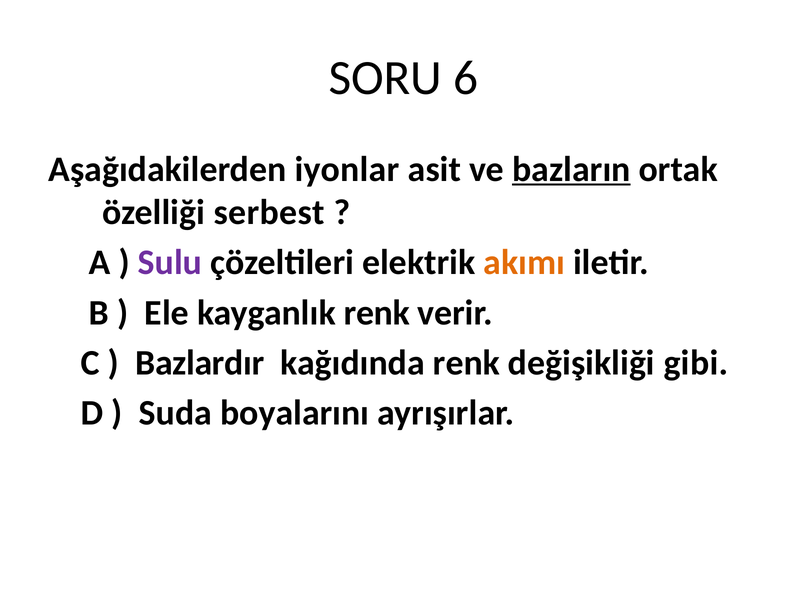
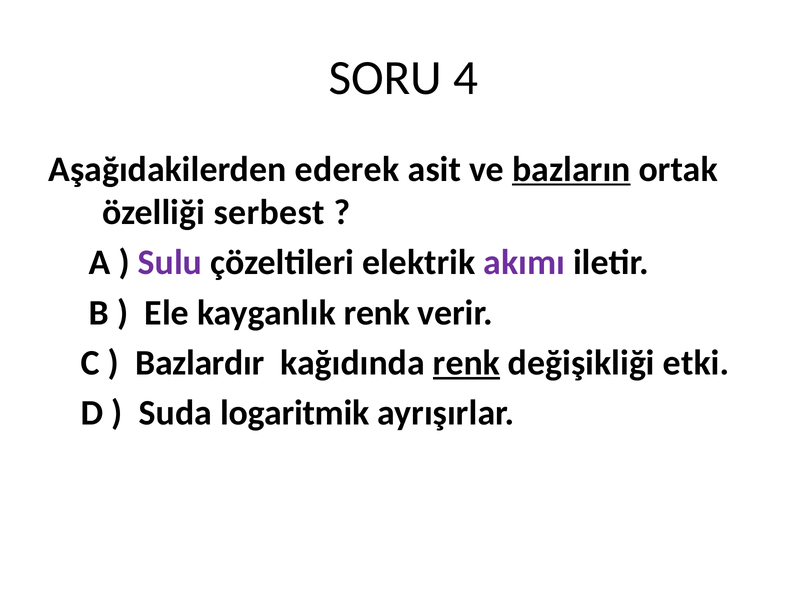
6: 6 -> 4
iyonlar: iyonlar -> ederek
akımı colour: orange -> purple
renk at (466, 363) underline: none -> present
gibi: gibi -> etki
boyalarını: boyalarını -> logaritmik
